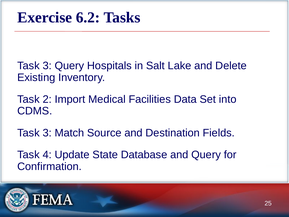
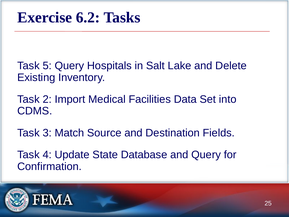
3 at (47, 66): 3 -> 5
